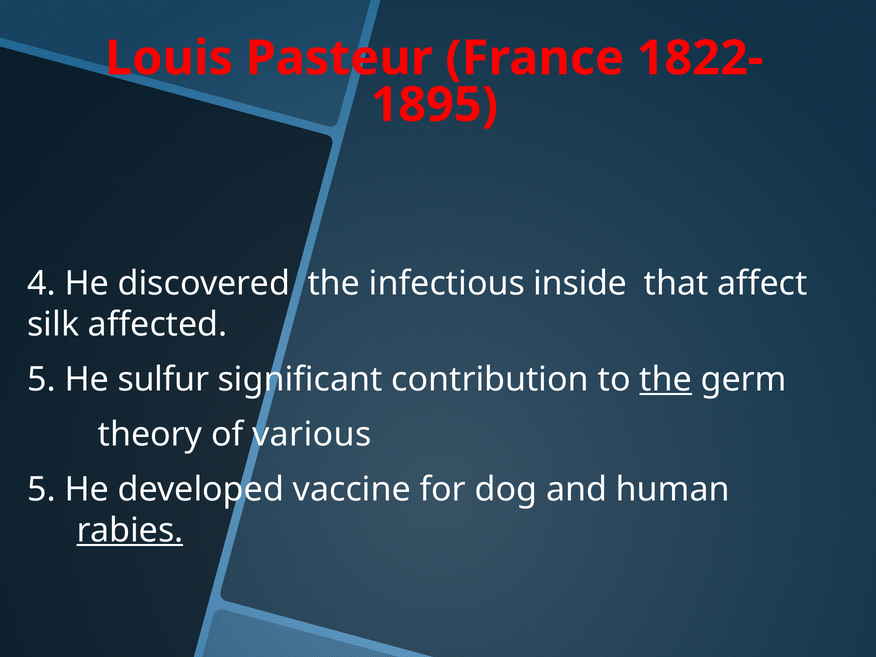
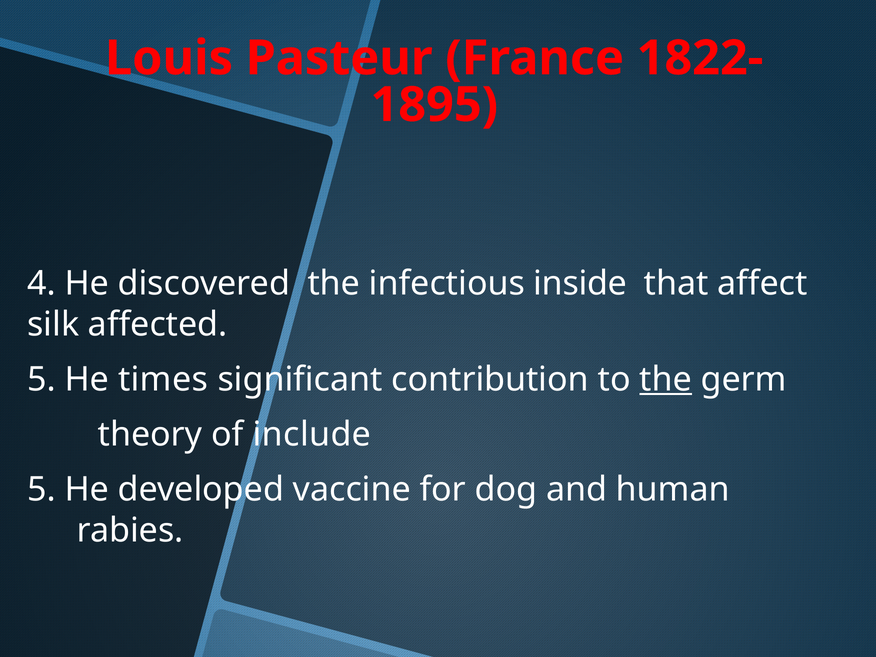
sulfur: sulfur -> times
various: various -> include
rabies underline: present -> none
